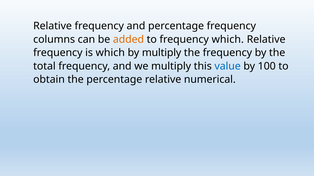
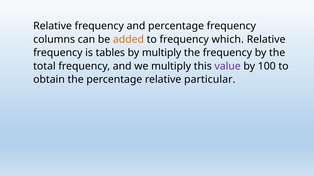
is which: which -> tables
value colour: blue -> purple
numerical: numerical -> particular
